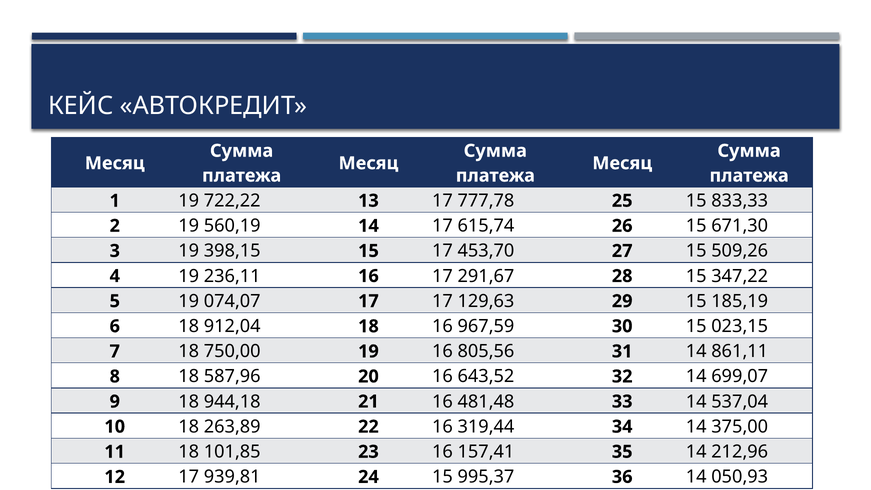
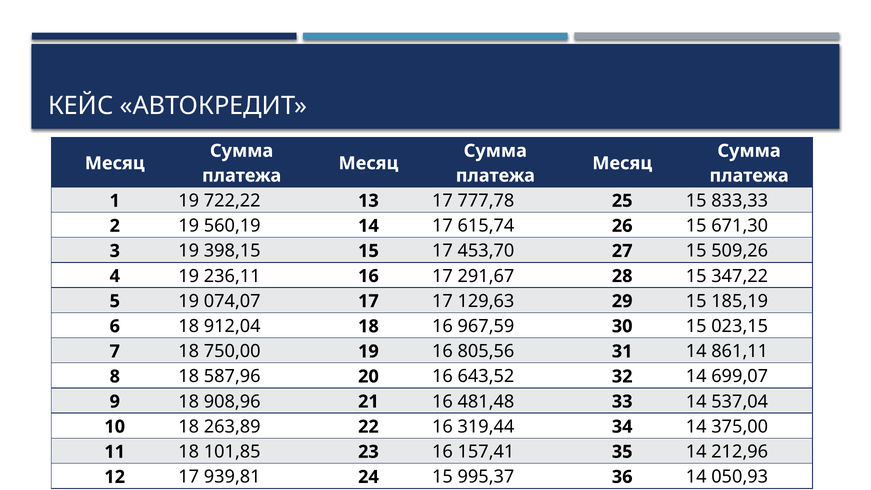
944,18: 944,18 -> 908,96
